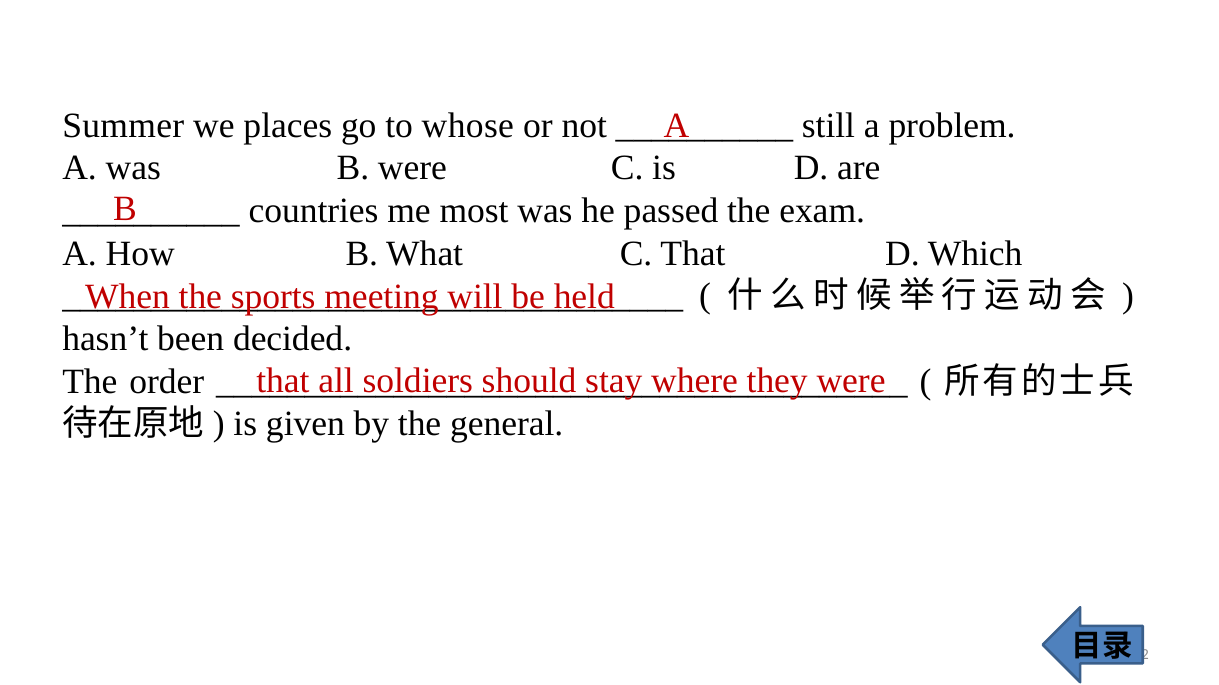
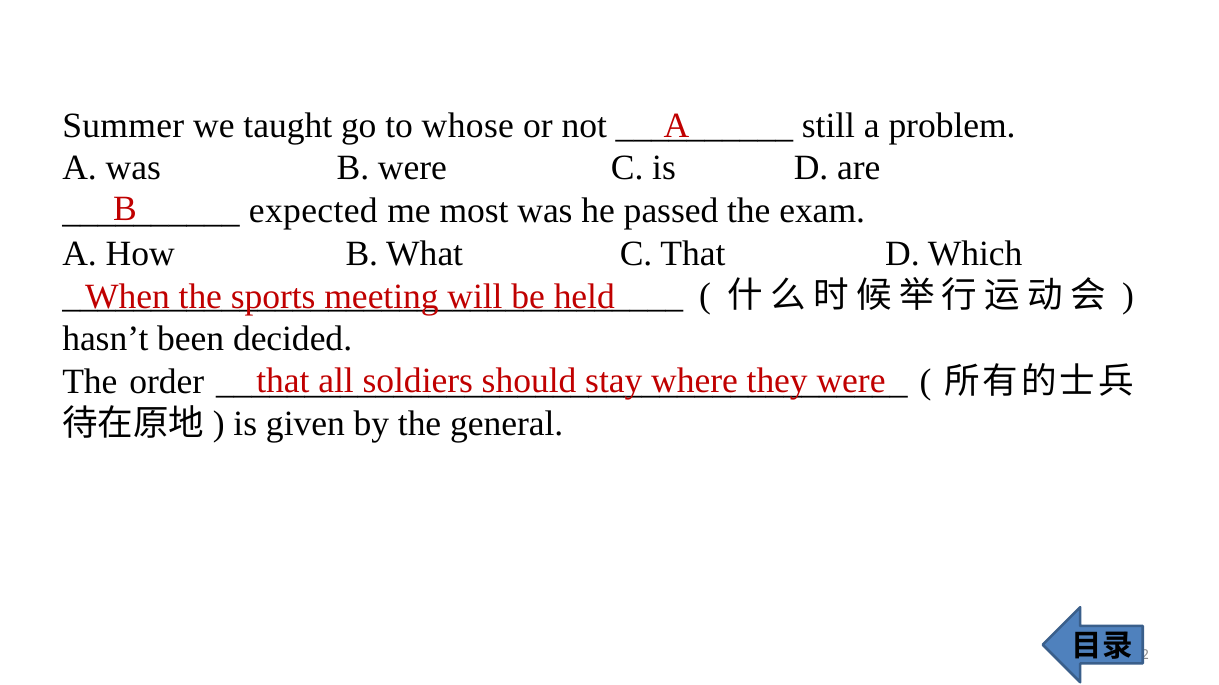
places: places -> taught
countries: countries -> expected
